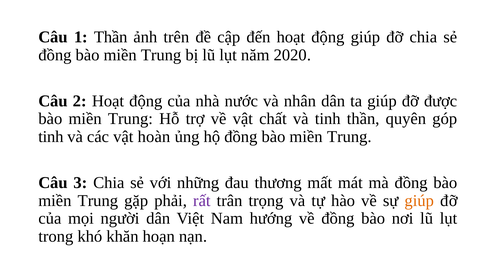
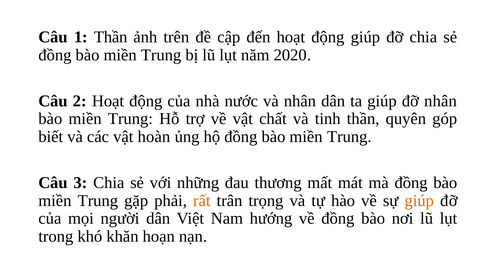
đỡ được: được -> nhân
tinh at (51, 137): tinh -> biết
rất colour: purple -> orange
